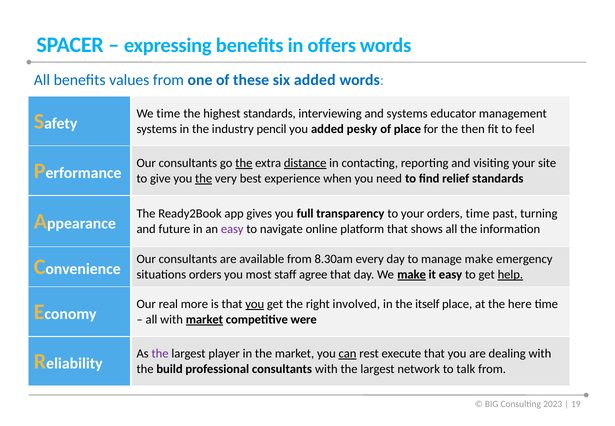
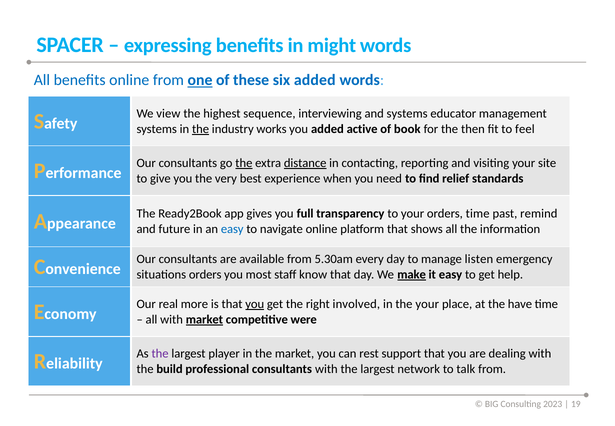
offers: offers -> might
benefits values: values -> online
one underline: none -> present
We time: time -> view
highest standards: standards -> sequence
the at (201, 129) underline: none -> present
pencil: pencil -> works
pesky: pesky -> active
of place: place -> book
the at (204, 178) underline: present -> none
turning: turning -> remind
easy at (232, 229) colour: purple -> blue
8.30am: 8.30am -> 5.30am
manage make: make -> listen
agree: agree -> know
help underline: present -> none
the itself: itself -> your
here: here -> have
can underline: present -> none
execute: execute -> support
